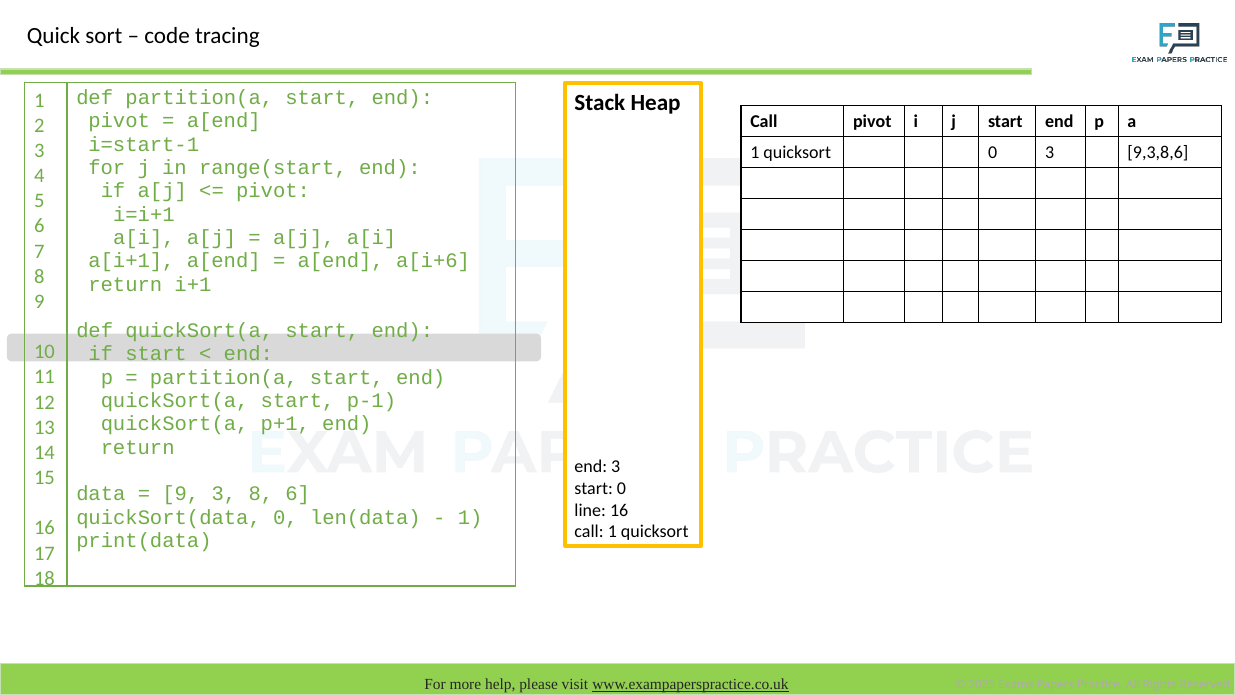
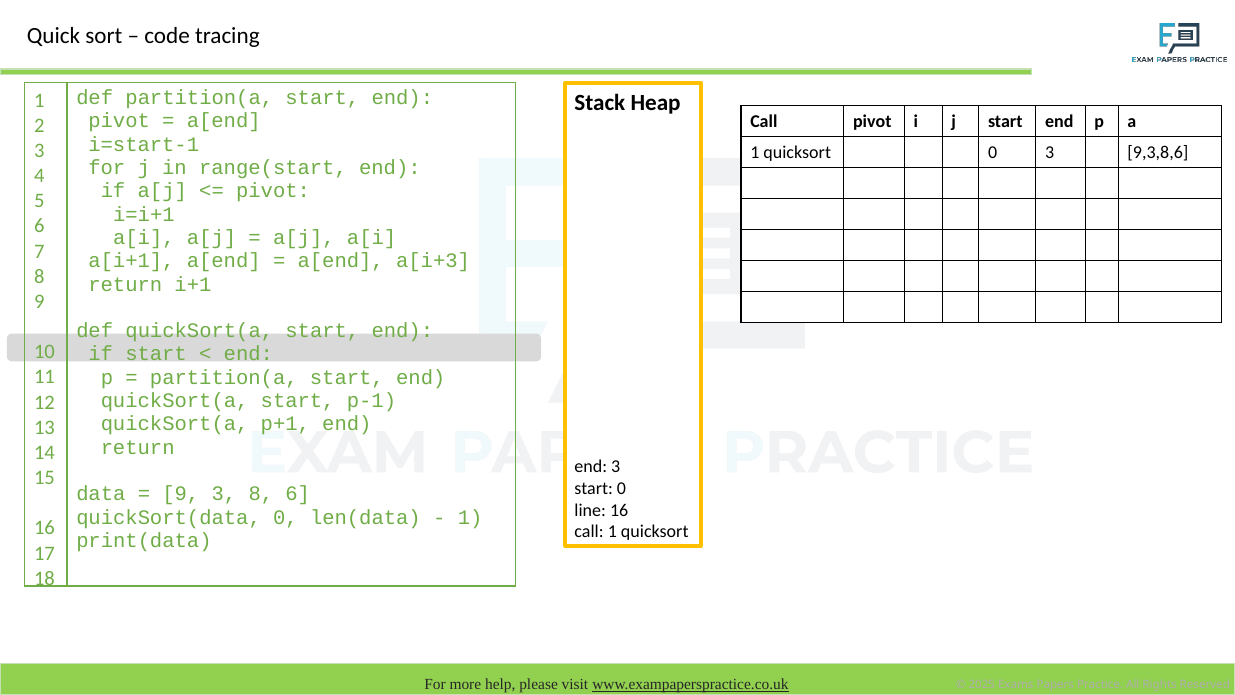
a[i+6: a[i+6 -> a[i+3
